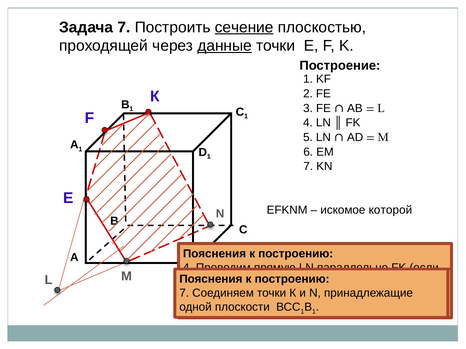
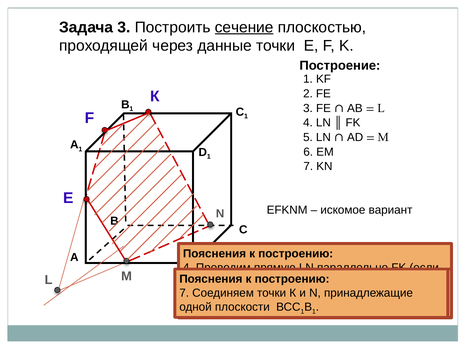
Задача 7: 7 -> 3
данные underline: present -> none
которой: которой -> вариант
